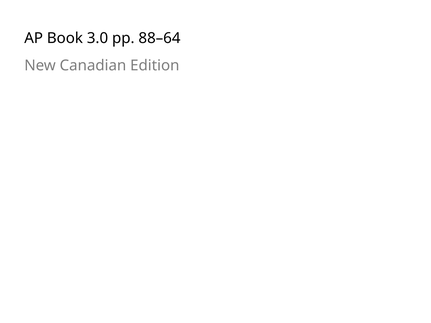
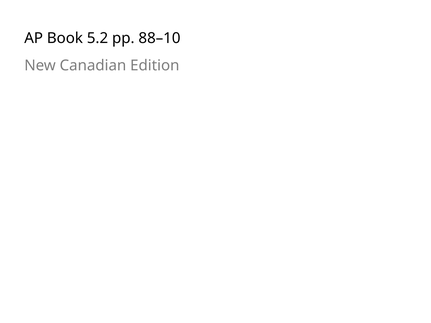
3.0: 3.0 -> 5.2
88–64: 88–64 -> 88–10
